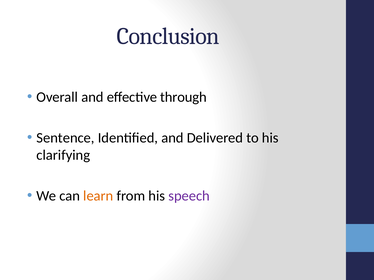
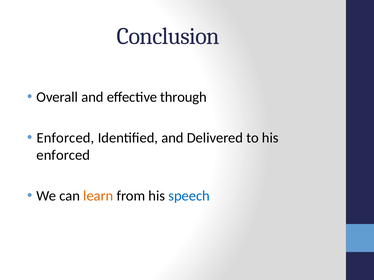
Sentence at (66, 138): Sentence -> Enforced
clarifying at (63, 155): clarifying -> enforced
speech colour: purple -> blue
